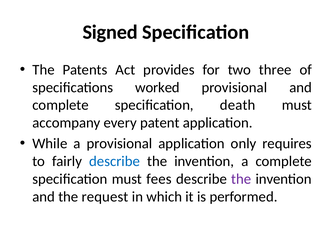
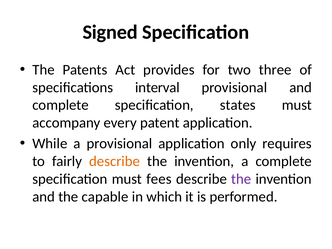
worked: worked -> interval
death: death -> states
describe at (115, 161) colour: blue -> orange
request: request -> capable
